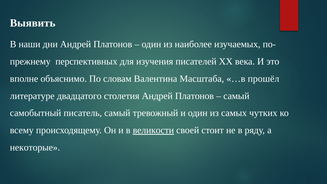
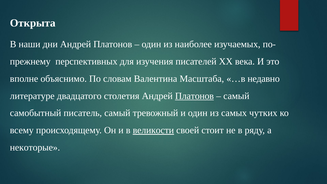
Выявить: Выявить -> Открыта
прошёл: прошёл -> недавно
Платонов at (194, 96) underline: none -> present
